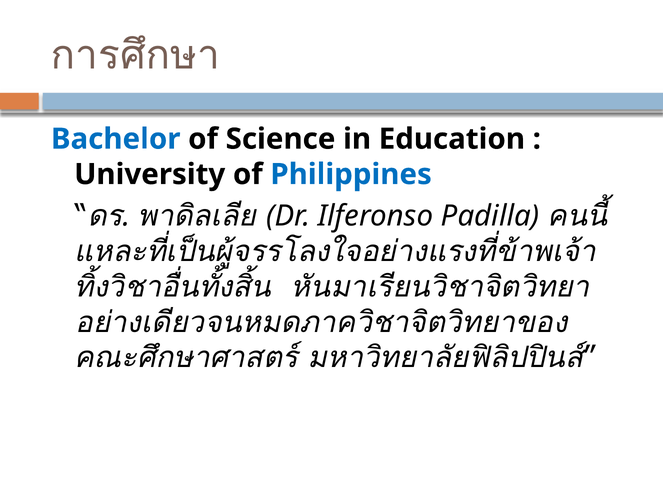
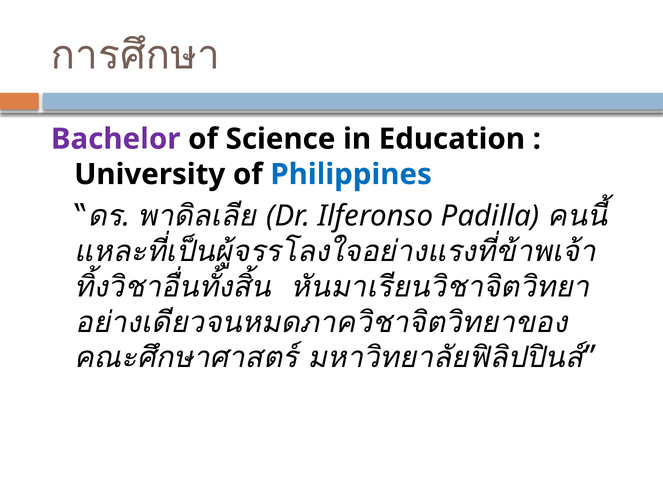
Bachelor colour: blue -> purple
